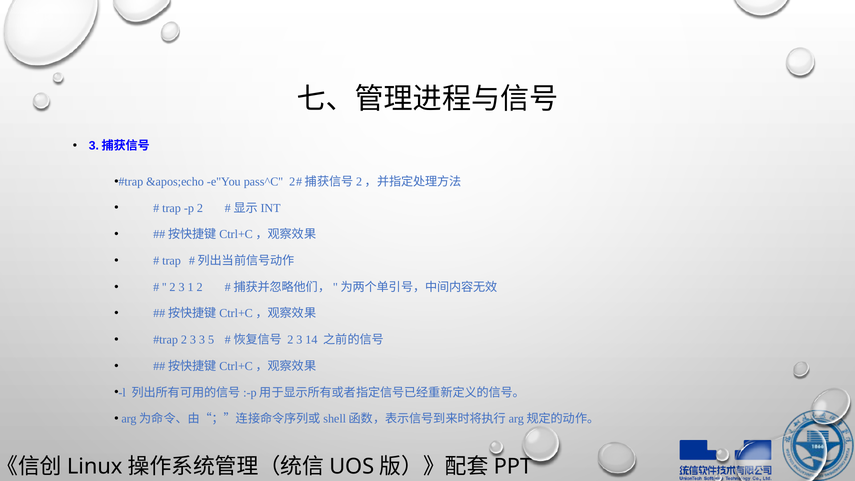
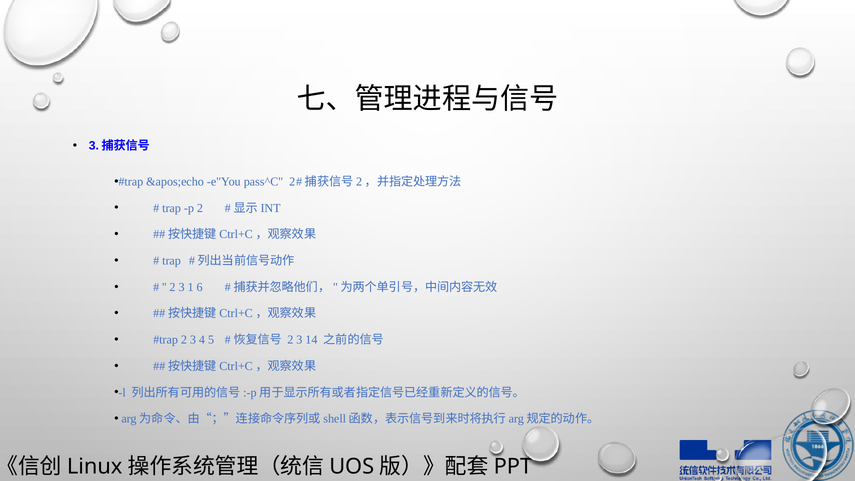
1 2: 2 -> 6
3 3: 3 -> 4
